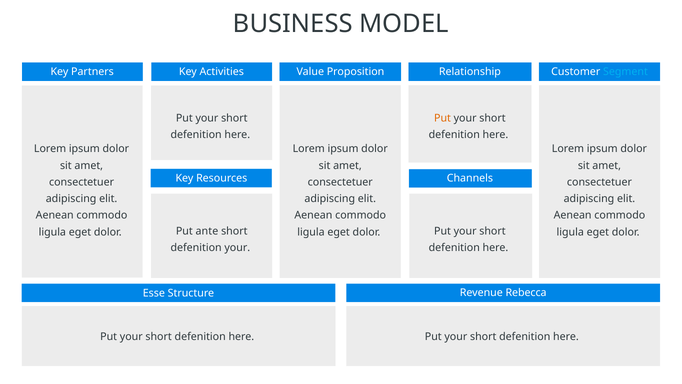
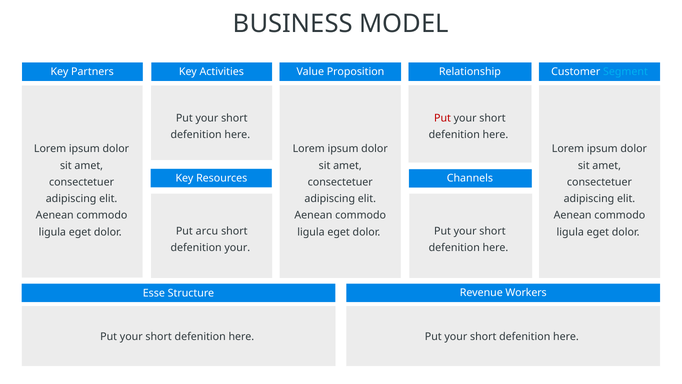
Put at (442, 118) colour: orange -> red
ante: ante -> arcu
Rebecca: Rebecca -> Workers
